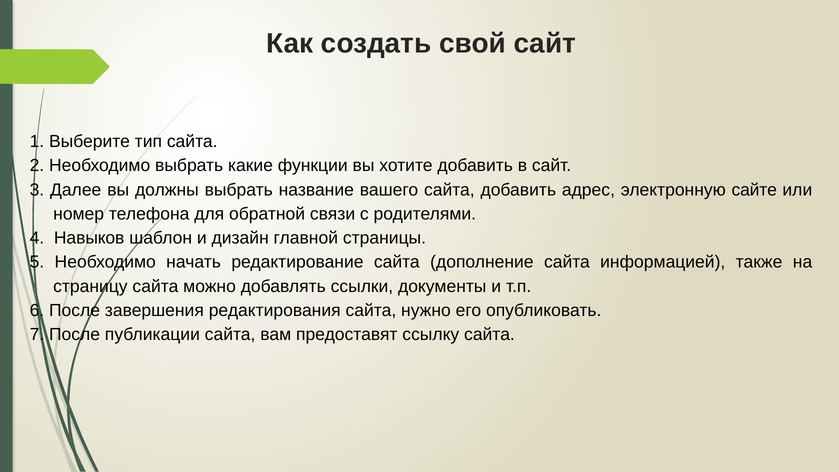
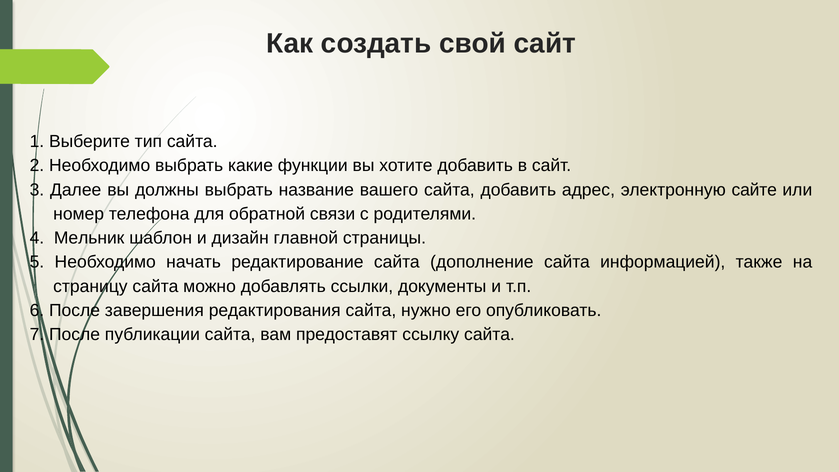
Навыков: Навыков -> Мельник
